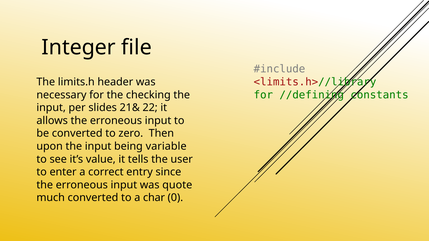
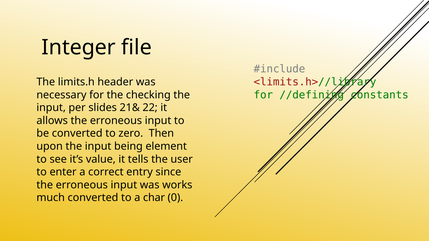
variable: variable -> element
quote: quote -> works
